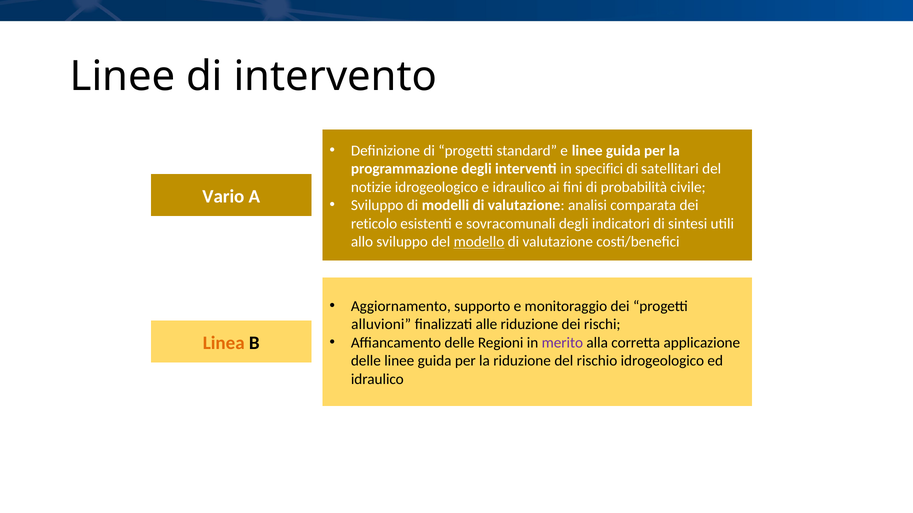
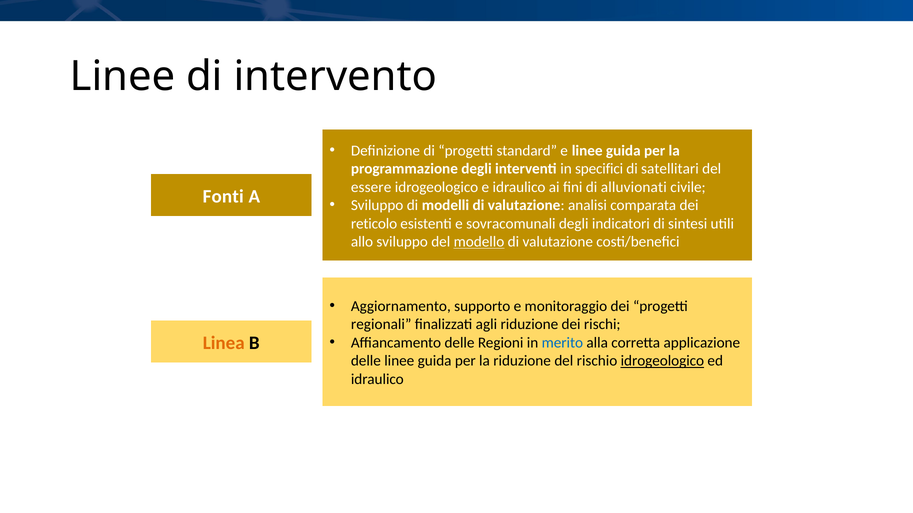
notizie: notizie -> essere
probabilità: probabilità -> alluvionati
Vario: Vario -> Fonti
alluvioni: alluvioni -> regionali
alle: alle -> agli
merito colour: purple -> blue
idrogeologico at (662, 361) underline: none -> present
